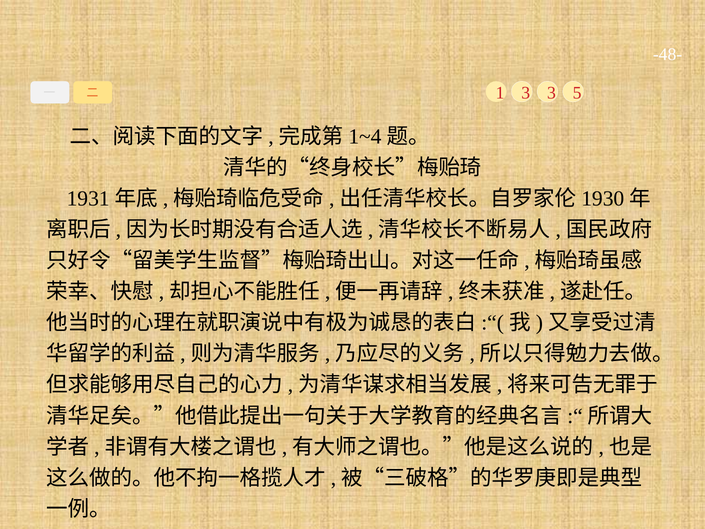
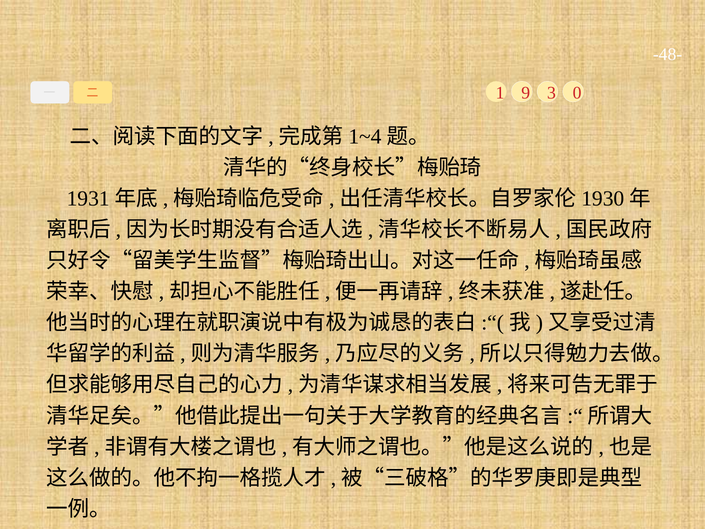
1 3: 3 -> 9
5: 5 -> 0
